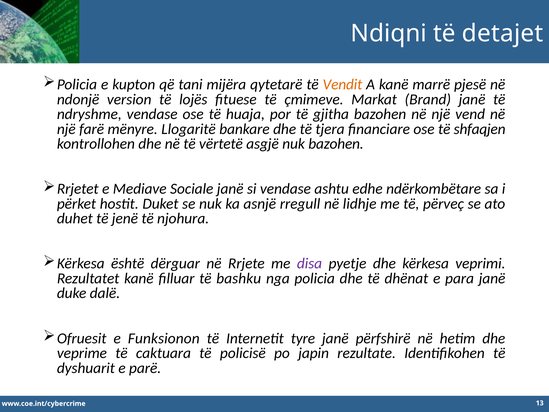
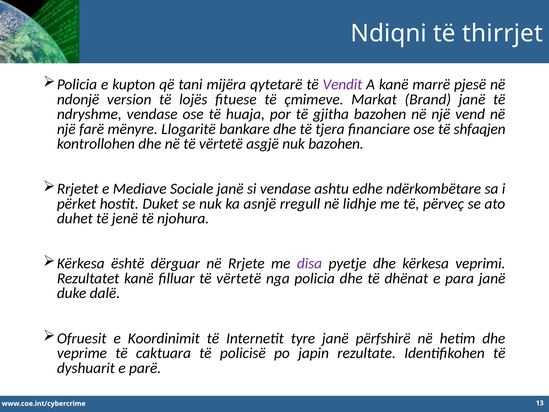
detajet: detajet -> thirrjet
Vendit colour: orange -> purple
filluar të bashku: bashku -> vërtetë
Funksionon: Funksionon -> Koordinimit
